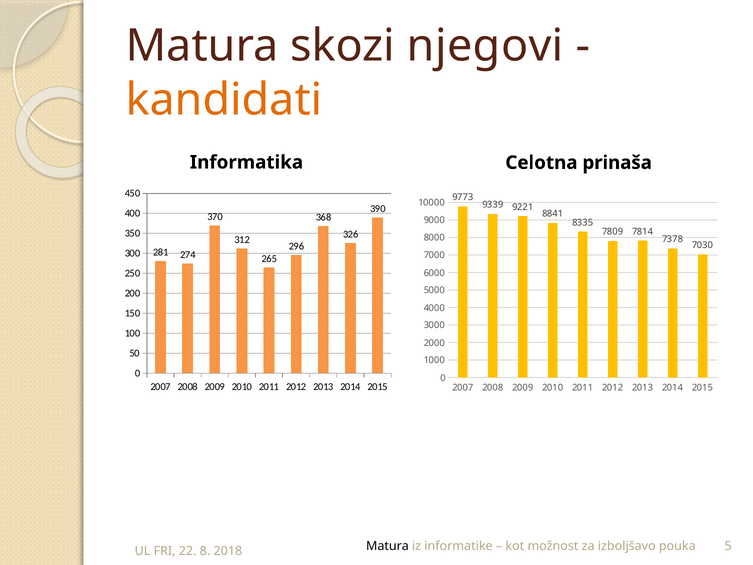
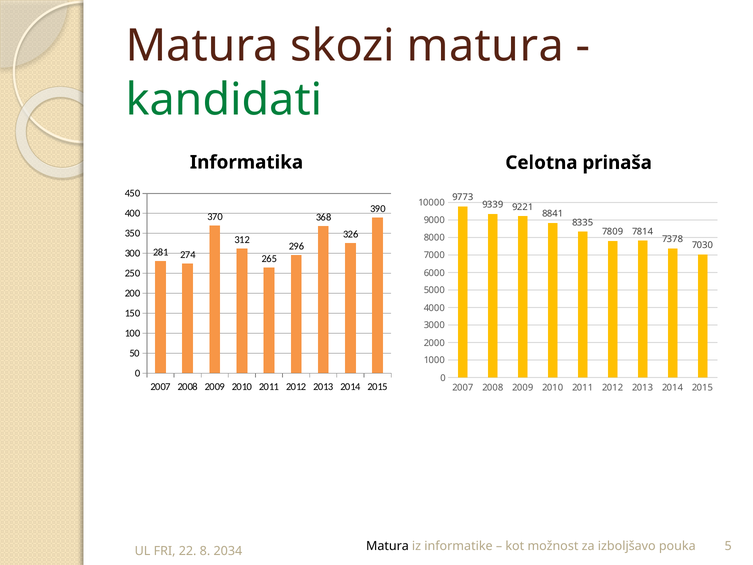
skozi njegovi: njegovi -> matura
kandidati colour: orange -> green
2018: 2018 -> 2034
